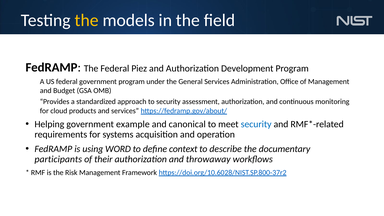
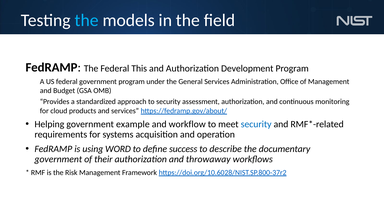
the at (87, 20) colour: yellow -> light blue
Piez: Piez -> This
canonical: canonical -> workflow
context: context -> success
participants at (58, 159): participants -> government
